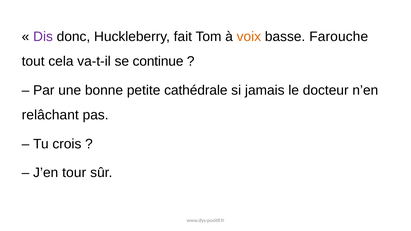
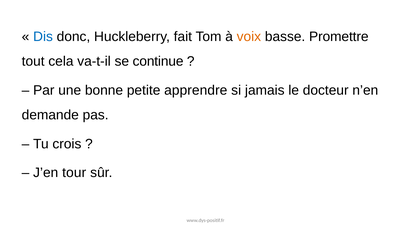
Dis colour: purple -> blue
Farouche: Farouche -> Promettre
cathédrale: cathédrale -> apprendre
relâchant: relâchant -> demande
